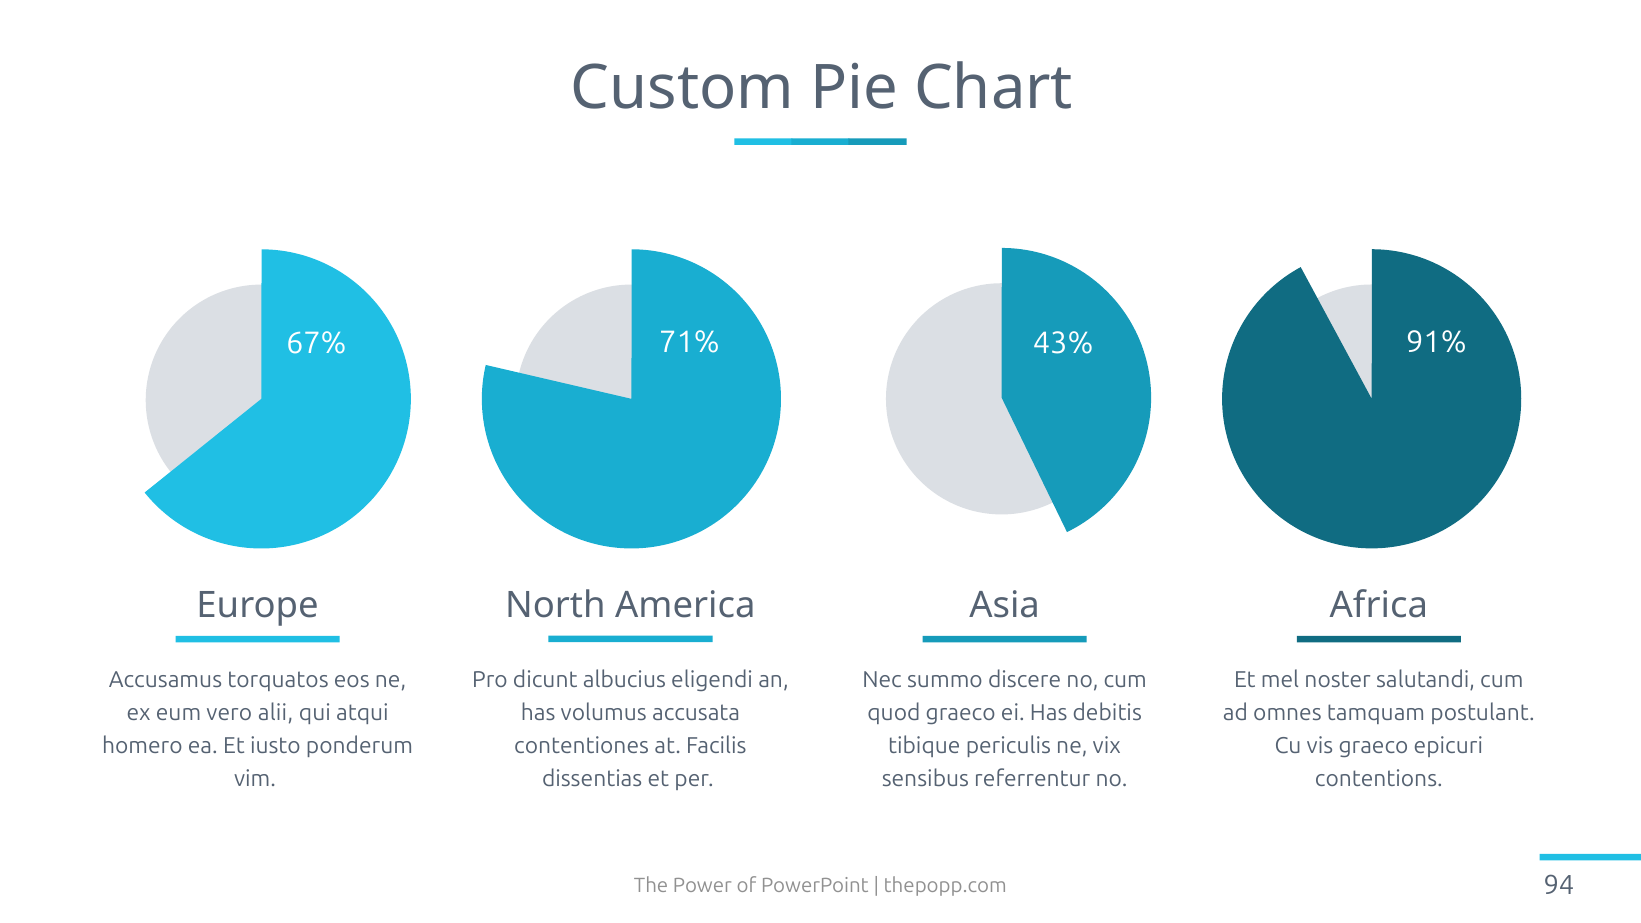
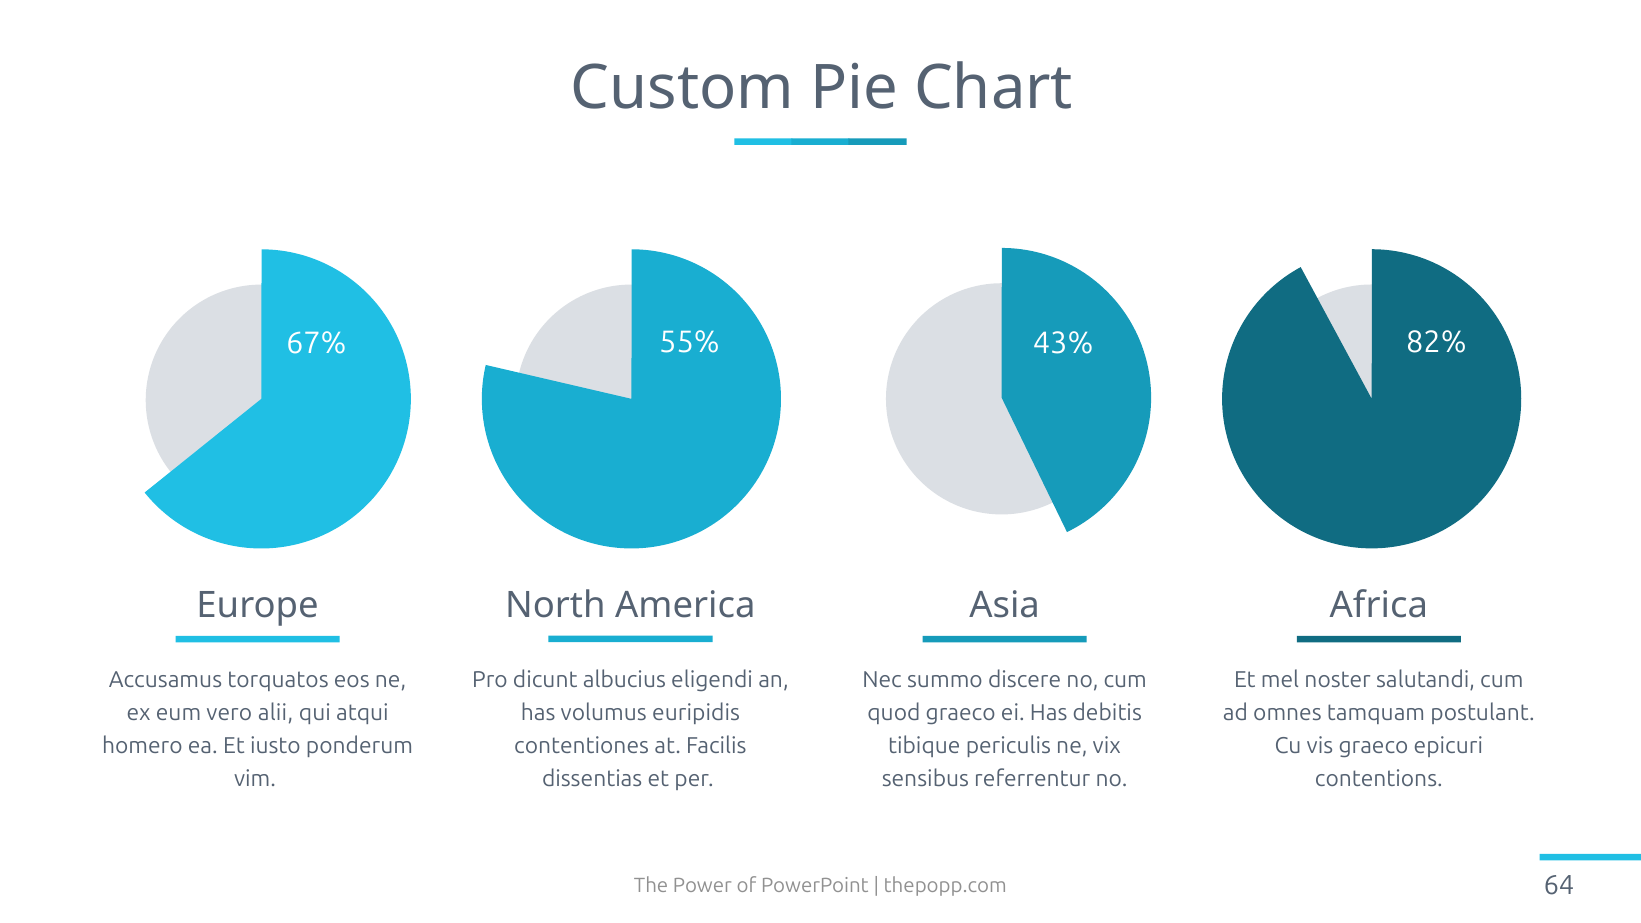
71%: 71% -> 55%
91%: 91% -> 82%
accusata: accusata -> euripidis
94: 94 -> 64
